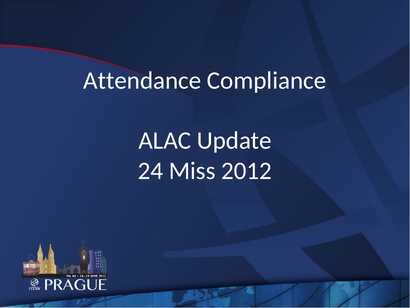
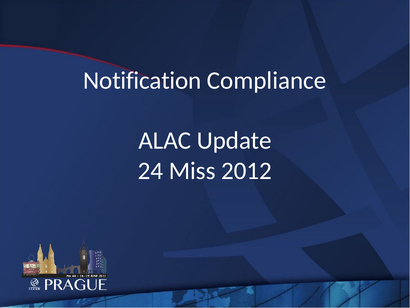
Attendance: Attendance -> Notification
